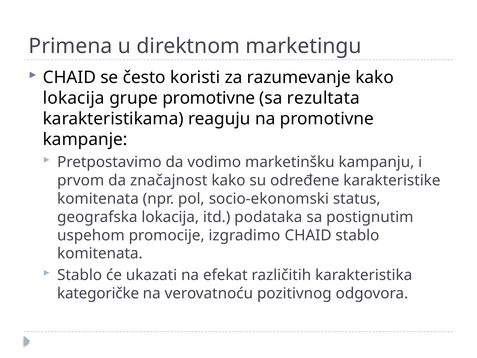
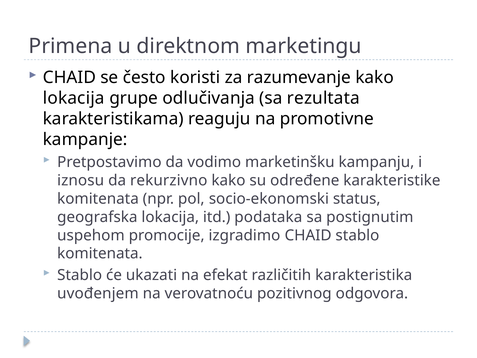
grupe promotivne: promotivne -> odlučivanja
prvom: prvom -> iznosu
značajnost: značajnost -> rekurzivno
kategoričke: kategoričke -> uvođenjem
